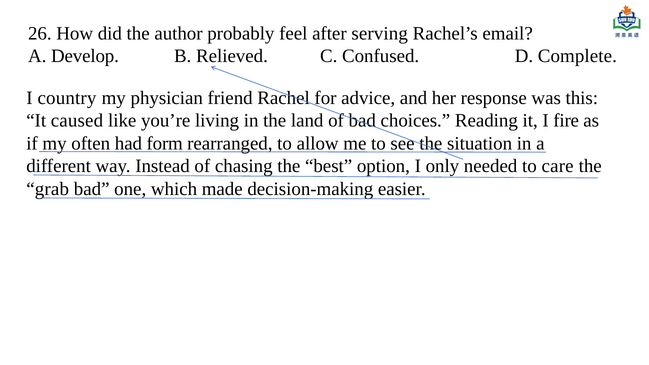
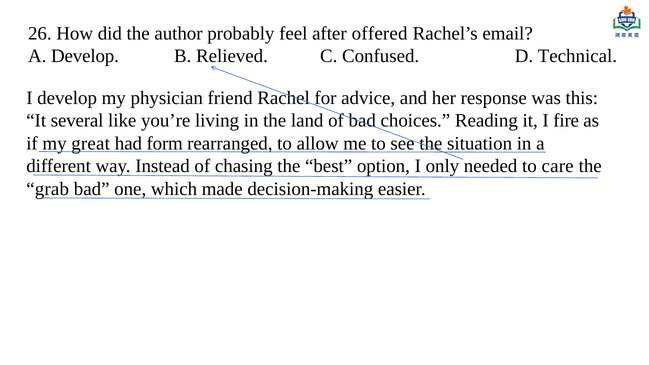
serving: serving -> offered
Complete: Complete -> Technical
I country: country -> develop
caused: caused -> several
often: often -> great
